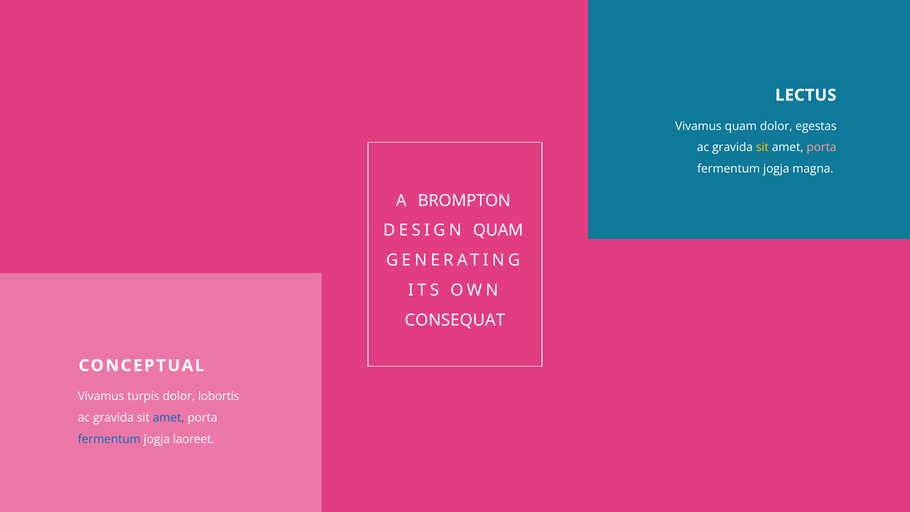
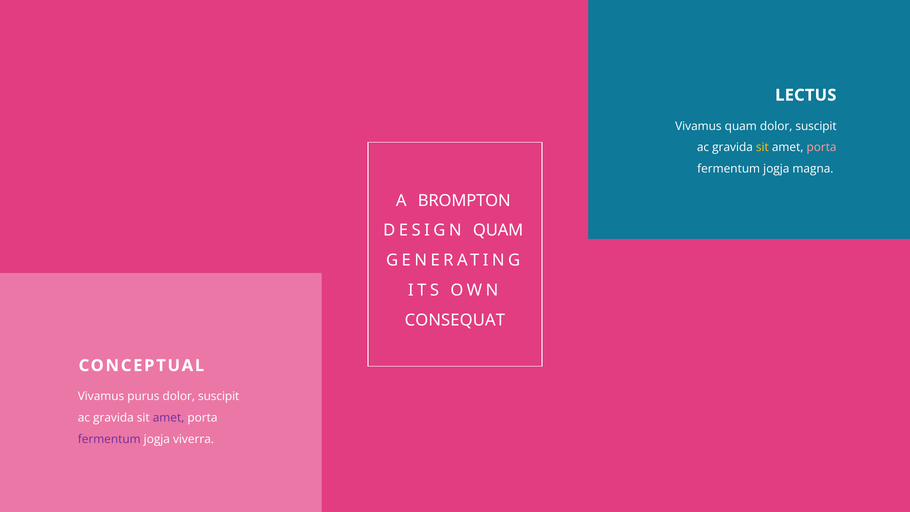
quam dolor egestas: egestas -> suscipit
turpis: turpis -> purus
lobortis at (219, 396): lobortis -> suscipit
amet at (169, 418) colour: blue -> purple
fermentum at (109, 439) colour: blue -> purple
laoreet: laoreet -> viverra
